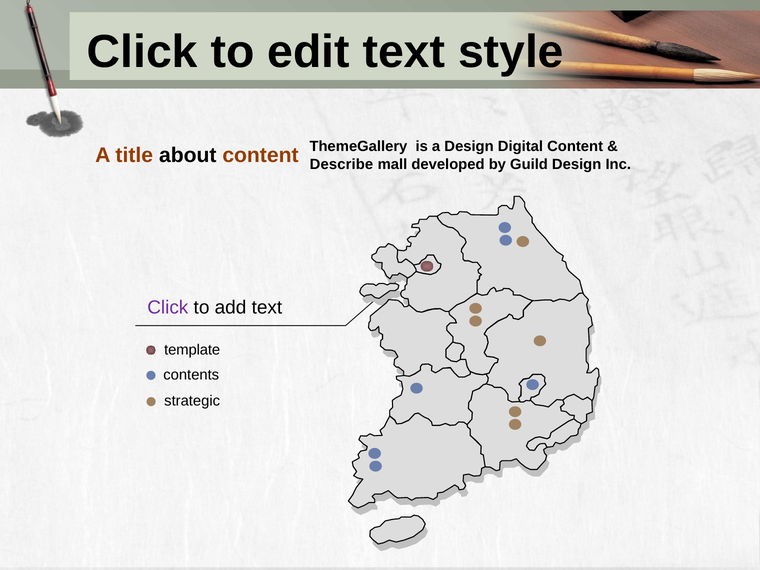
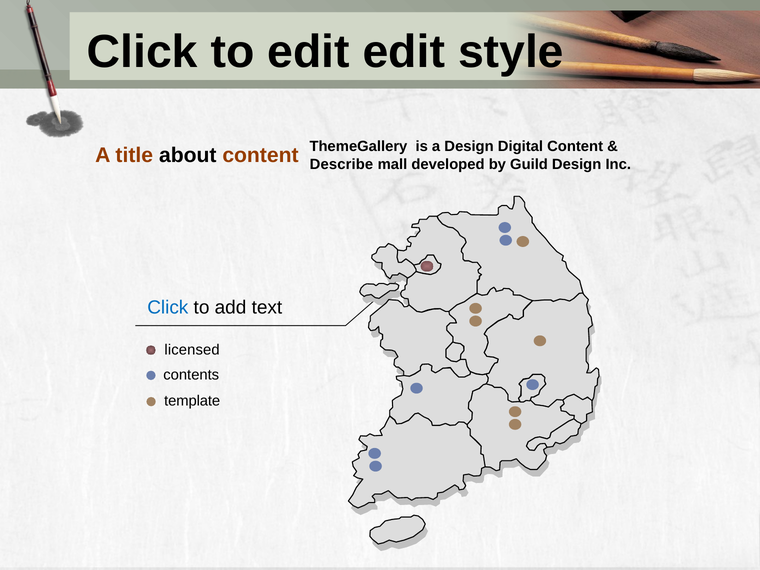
edit text: text -> edit
Click at (168, 307) colour: purple -> blue
template: template -> licensed
strategic: strategic -> template
